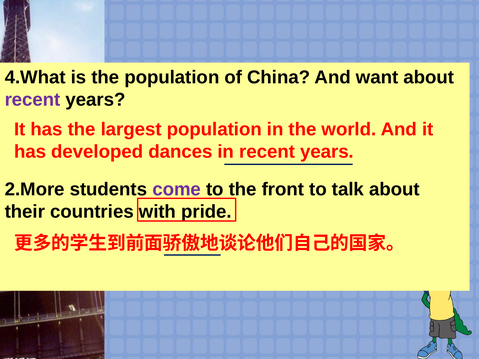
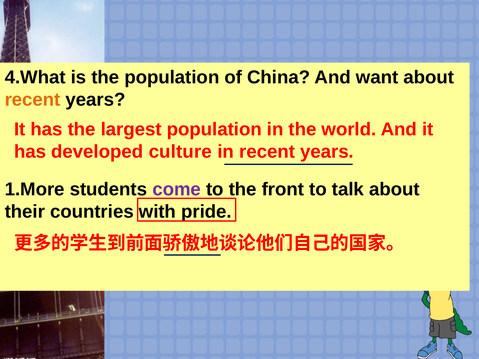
recent at (33, 100) colour: purple -> orange
dances: dances -> culture
2.More: 2.More -> 1.More
